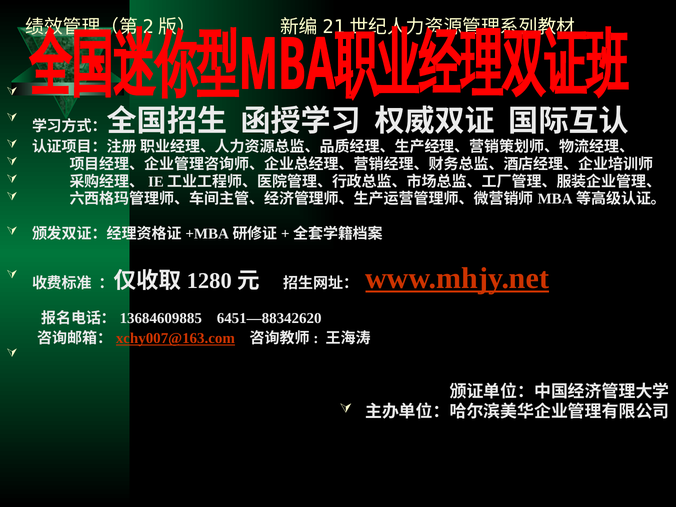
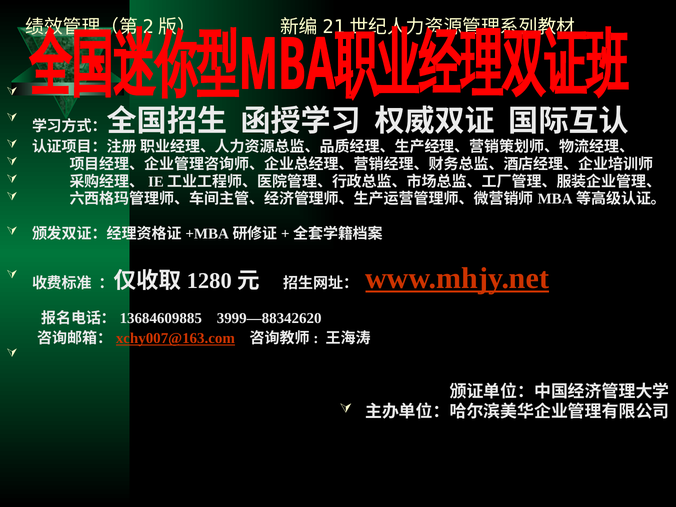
6451—88342620: 6451—88342620 -> 3999—88342620
